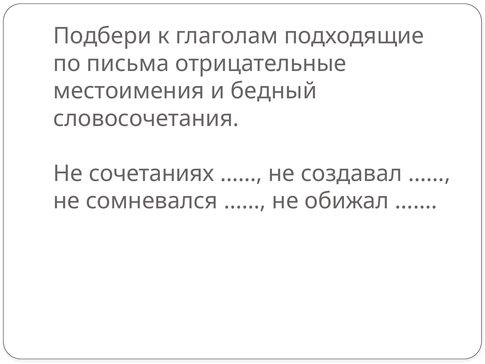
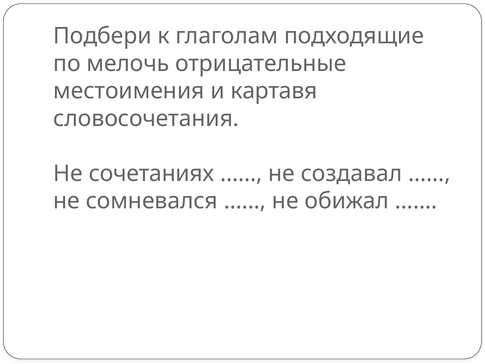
письма: письма -> мелочь
бедный: бедный -> картавя
